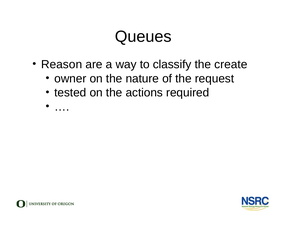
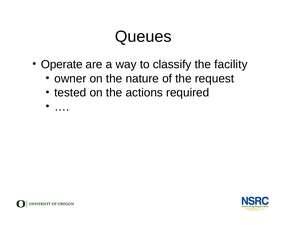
Reason: Reason -> Operate
create: create -> facility
